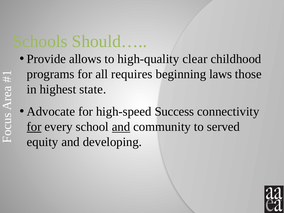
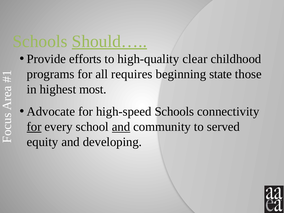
Should… underline: none -> present
allows: allows -> efforts
laws: laws -> state
state: state -> most
high-speed Success: Success -> Schools
